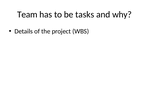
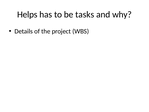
Team: Team -> Helps
